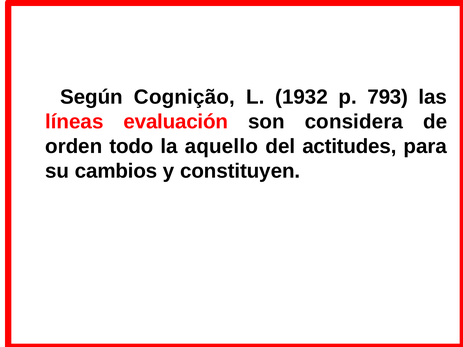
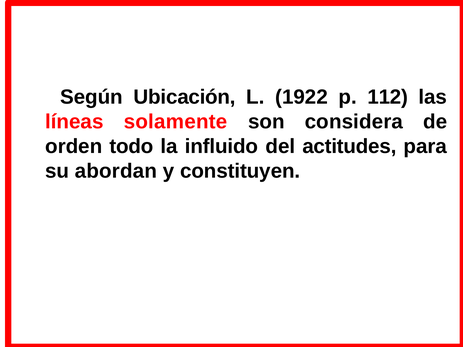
Cognição: Cognição -> Ubicación
1932: 1932 -> 1922
793: 793 -> 112
evaluación: evaluación -> solamente
aquello: aquello -> influido
cambios: cambios -> abordan
